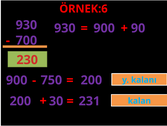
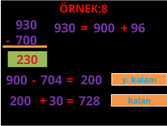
ÖRNEK:6: ÖRNEK:6 -> ÖRNEK:8
90: 90 -> 96
750: 750 -> 704
231: 231 -> 728
